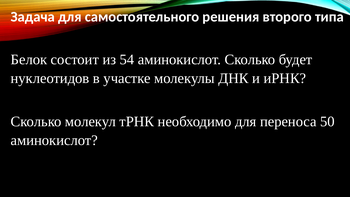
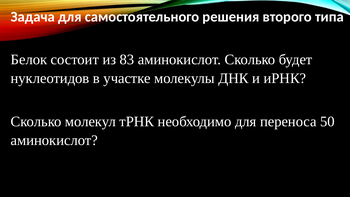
54: 54 -> 83
